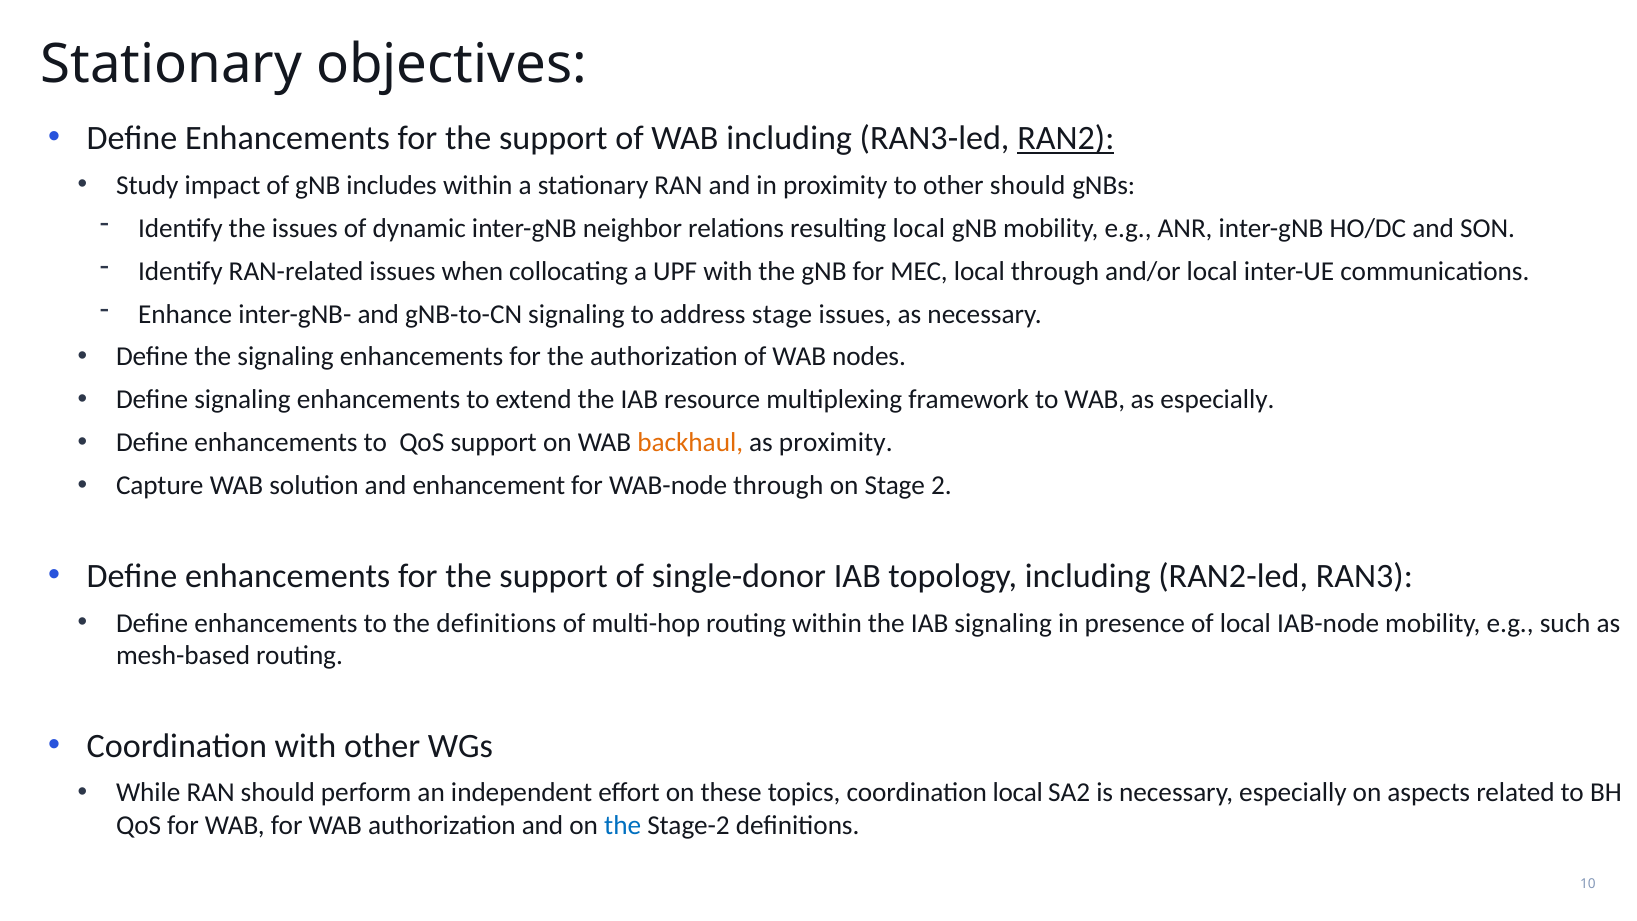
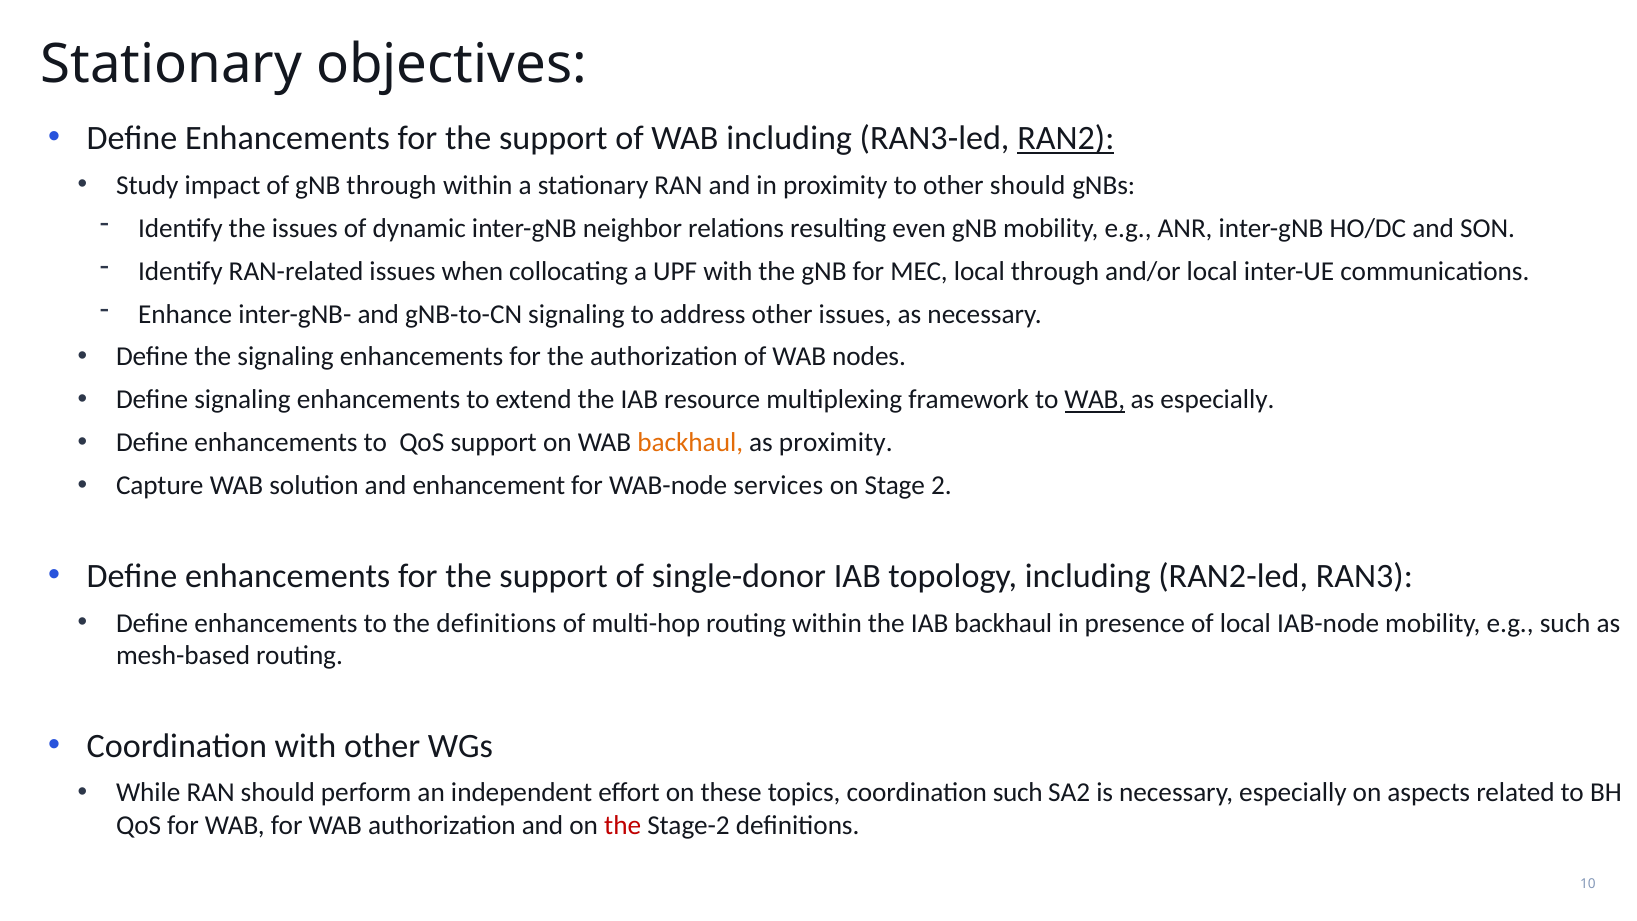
gNB includes: includes -> through
resulting local: local -> even
address stage: stage -> other
WAB at (1095, 400) underline: none -> present
WAB-node through: through -> services
IAB signaling: signaling -> backhaul
coordination local: local -> such
the at (623, 826) colour: blue -> red
